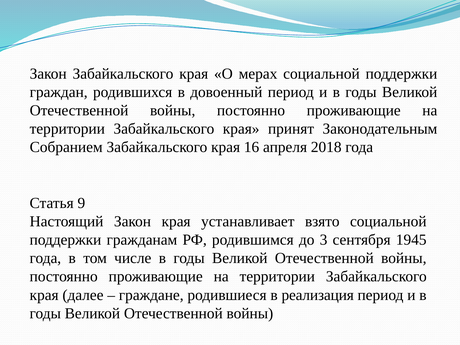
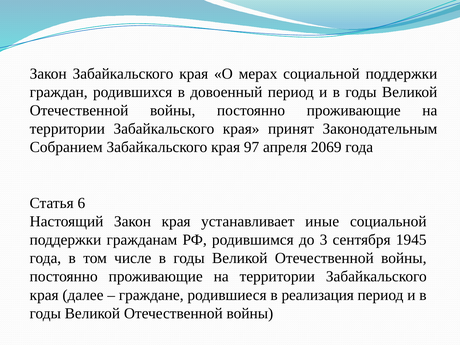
16: 16 -> 97
2018: 2018 -> 2069
9: 9 -> 6
взято: взято -> иные
